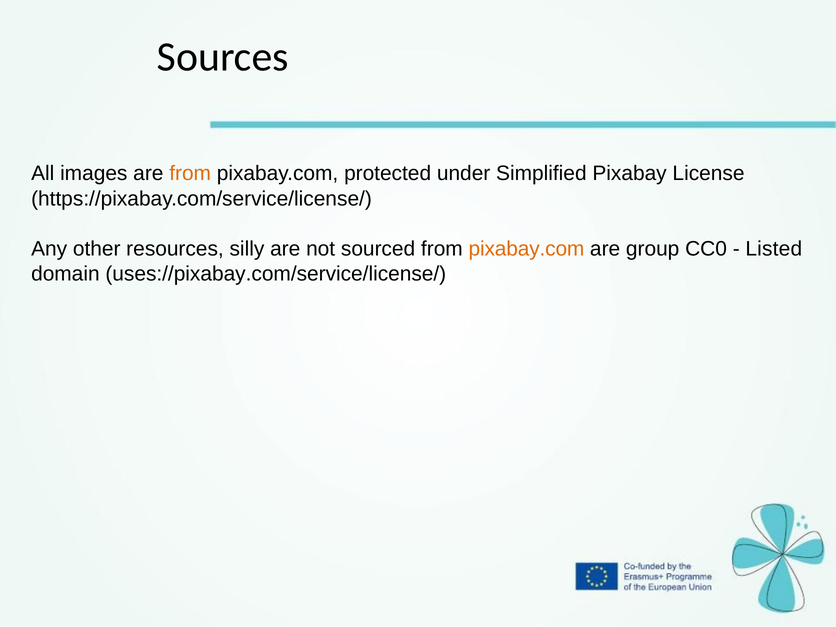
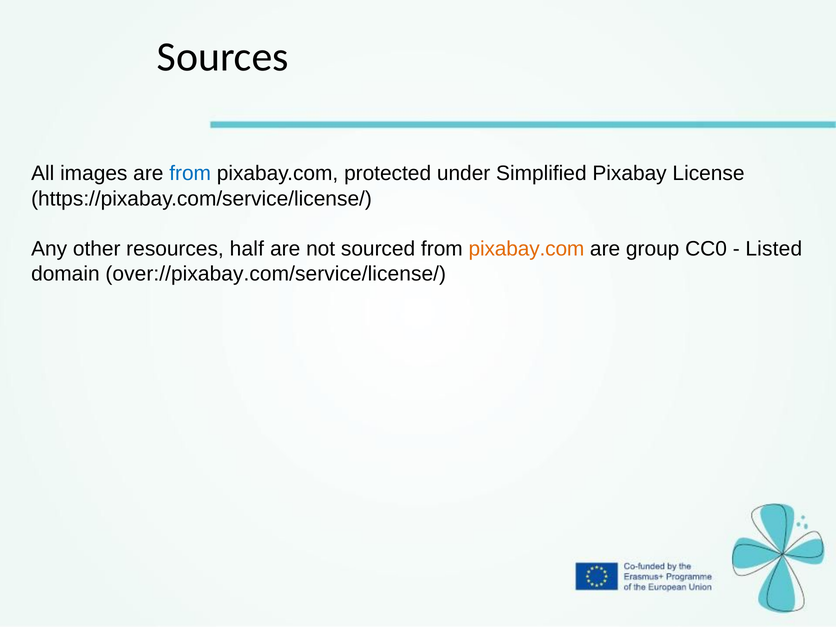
from at (190, 174) colour: orange -> blue
silly: silly -> half
uses://pixabay.com/service/license/: uses://pixabay.com/service/license/ -> over://pixabay.com/service/license/
